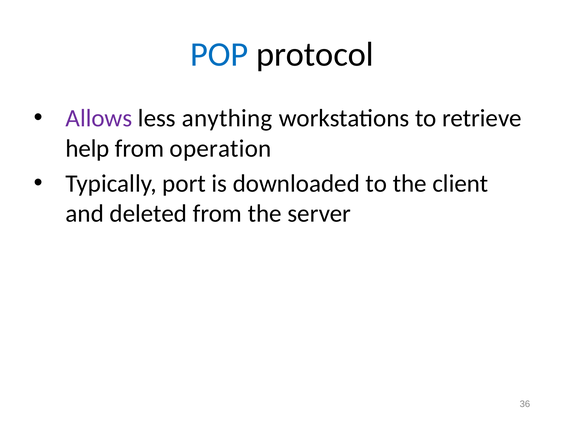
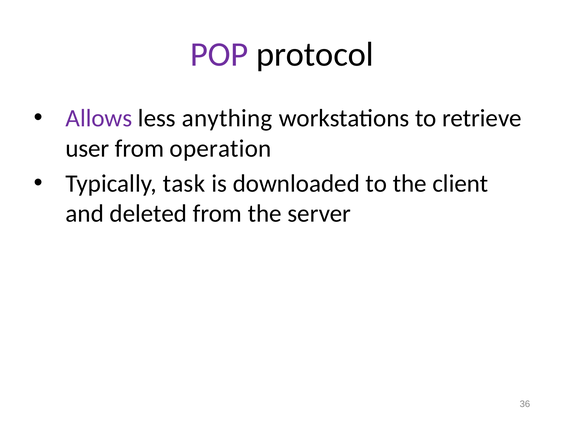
POP colour: blue -> purple
help: help -> user
port: port -> task
